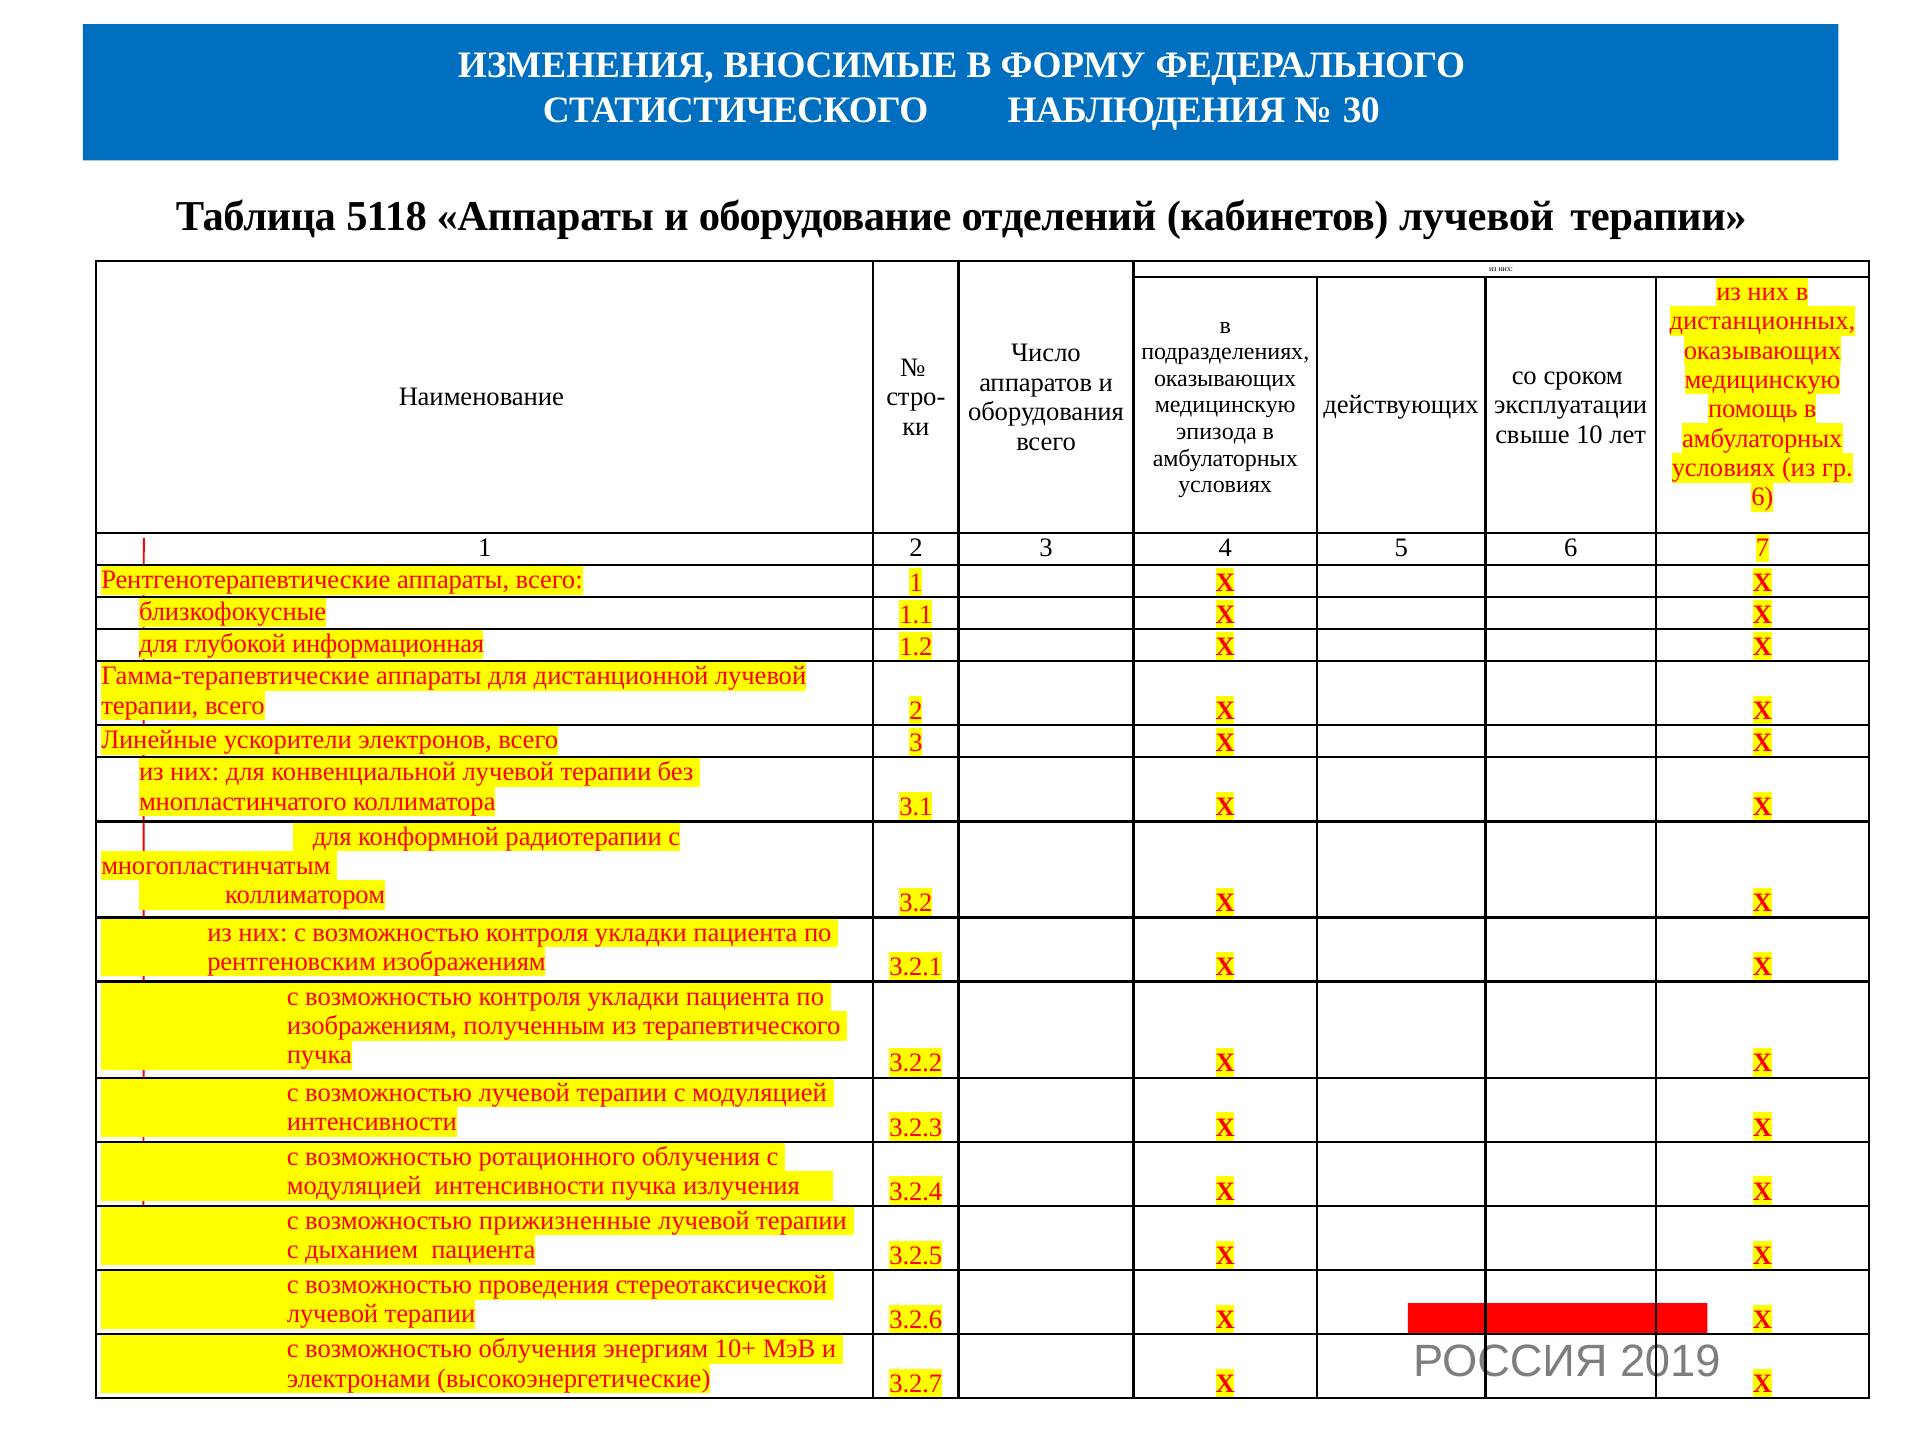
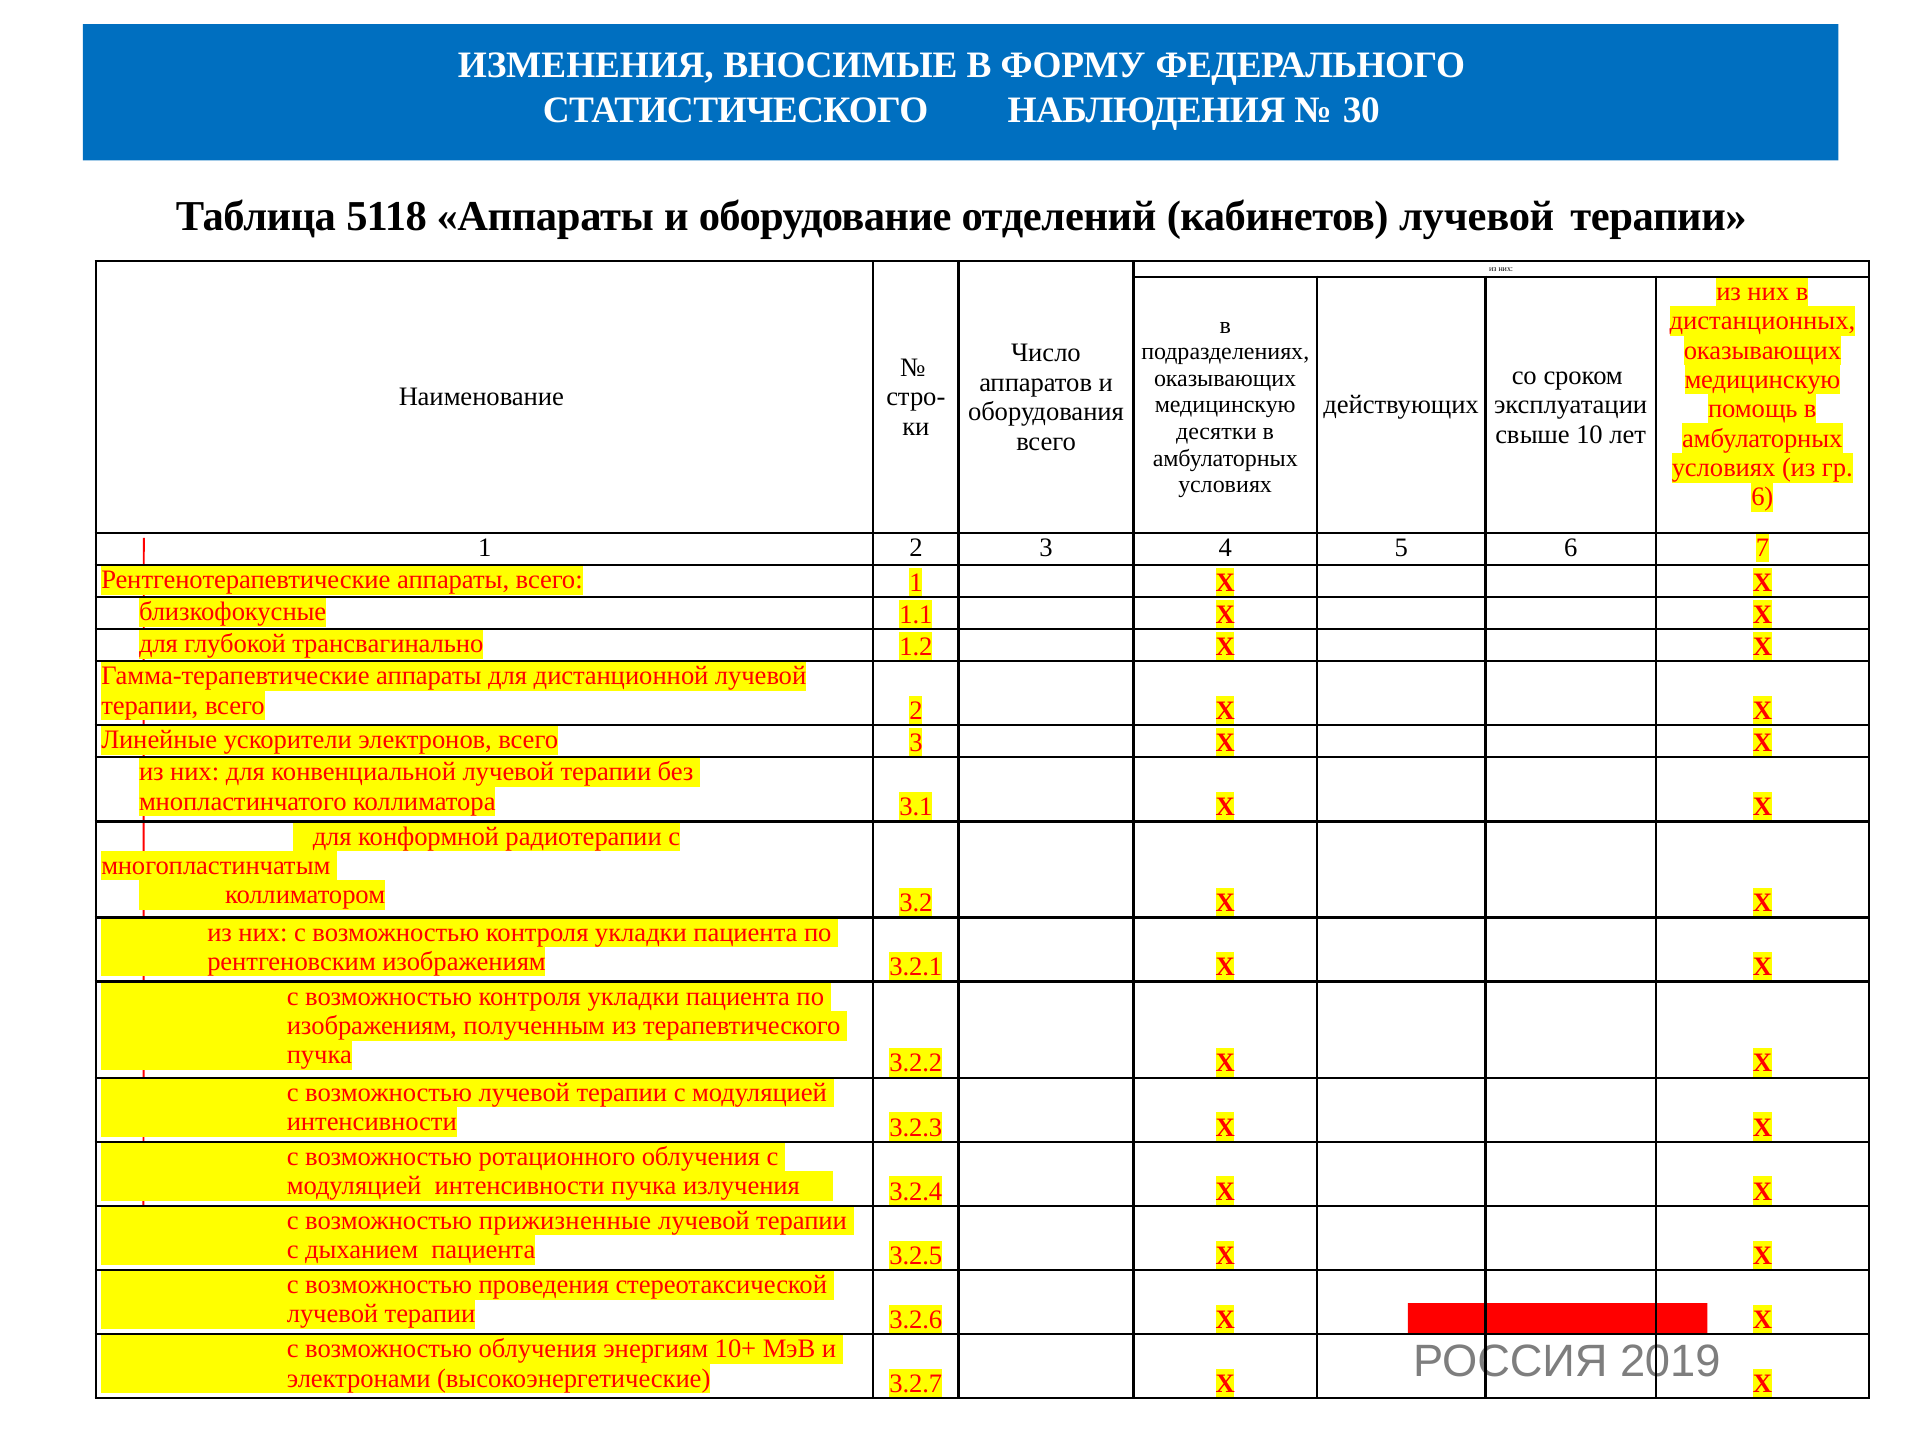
эпизода: эпизода -> десятки
информационная: информационная -> трансвагинально
